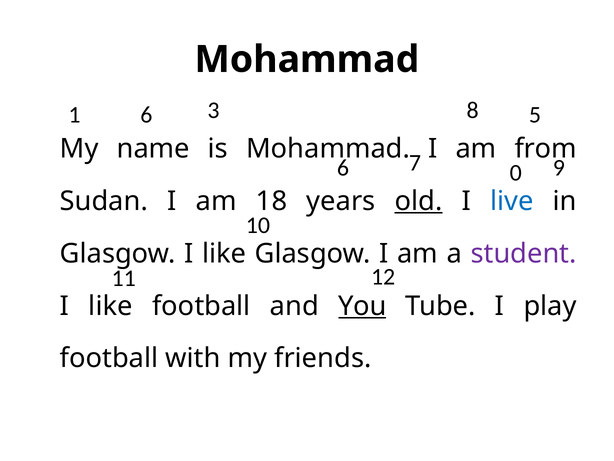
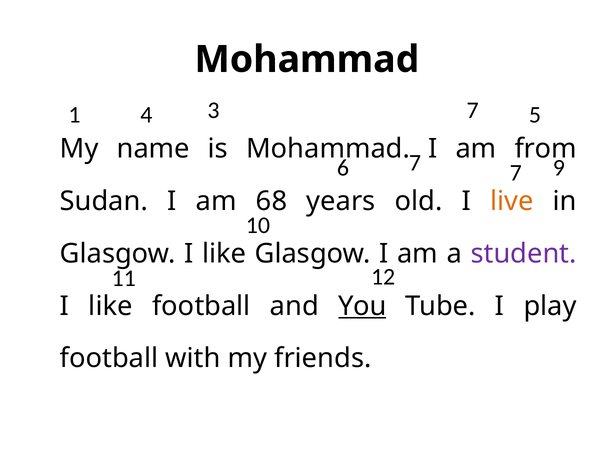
1 6: 6 -> 4
3 8: 8 -> 7
7 0: 0 -> 7
18: 18 -> 68
old underline: present -> none
live colour: blue -> orange
